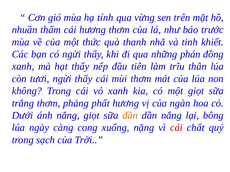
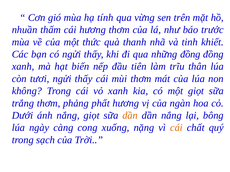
những phán: phán -> đồng
hạt thấy: thấy -> biến
cái at (176, 128) colour: red -> orange
